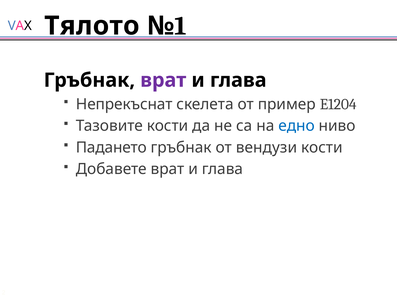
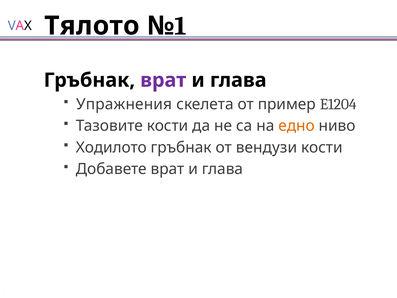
Непрекъснат: Непрекъснат -> Упражнения
едно colour: blue -> orange
Падането: Падането -> Ходилото
